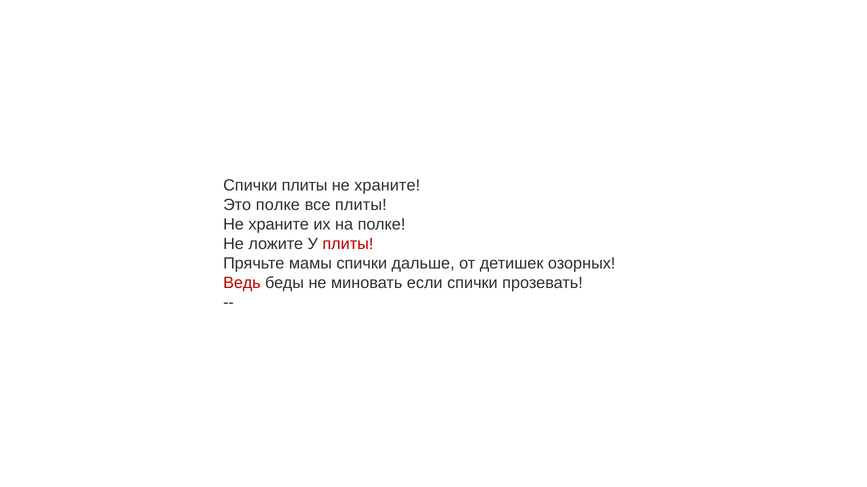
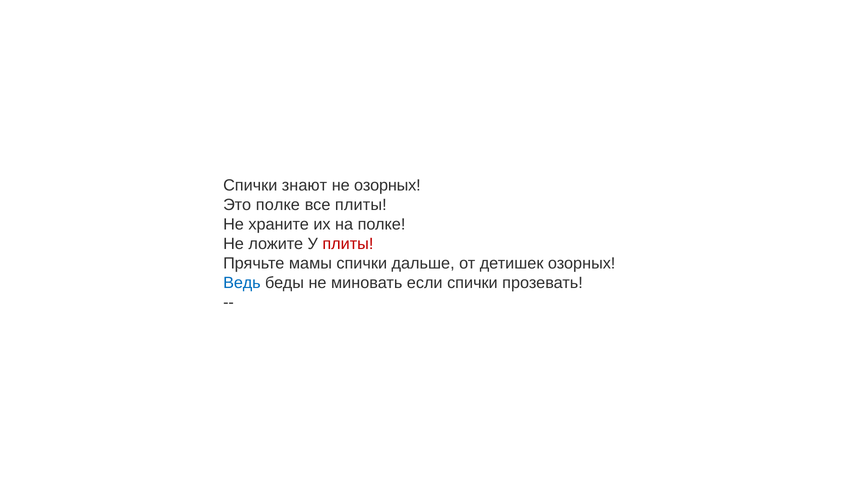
Спички плиты: плиты -> знают
храните at (387, 186): храните -> озорных
Ведь colour: red -> blue
